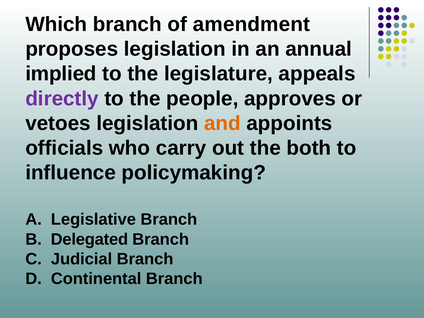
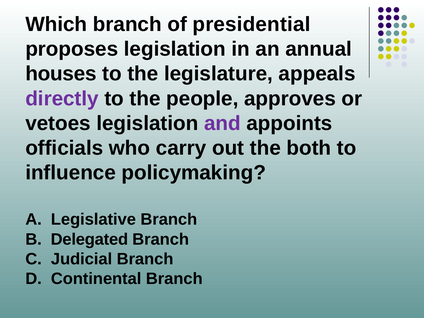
amendment: amendment -> presidential
implied: implied -> houses
and colour: orange -> purple
